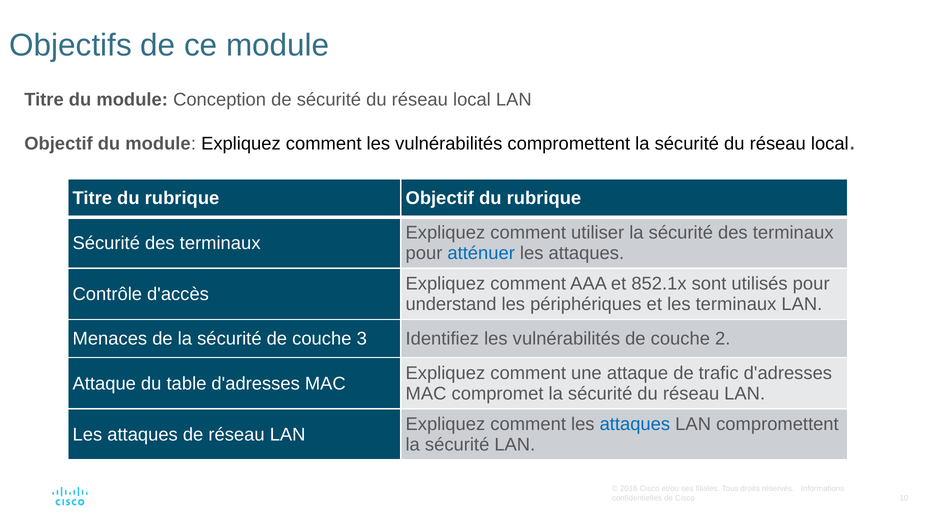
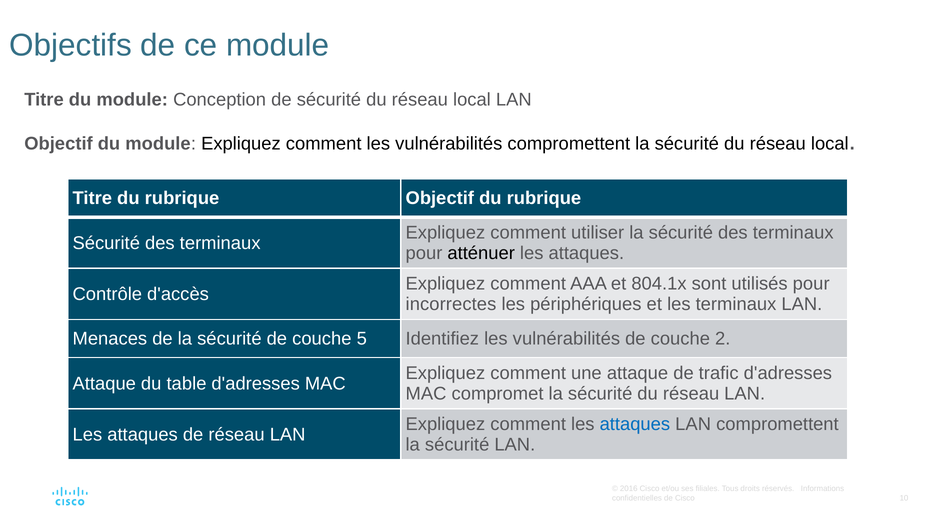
atténuer colour: blue -> black
852.1x: 852.1x -> 804.1x
understand: understand -> incorrectes
3: 3 -> 5
